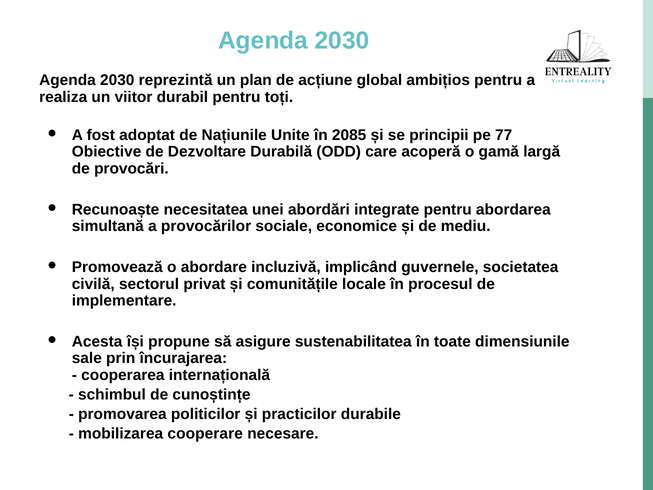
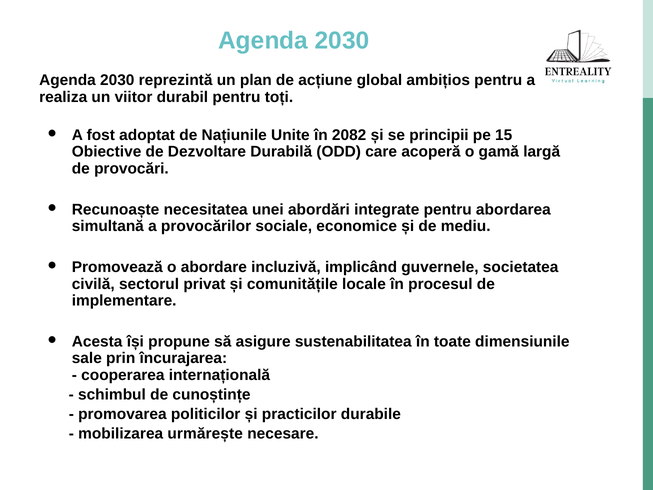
2085: 2085 -> 2082
77: 77 -> 15
cooperare: cooperare -> urmărește
